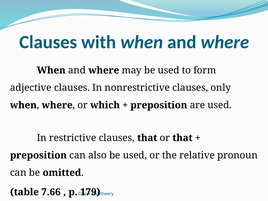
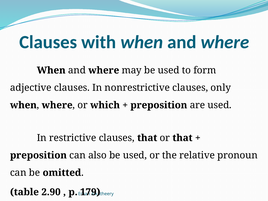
7.66: 7.66 -> 2.90
